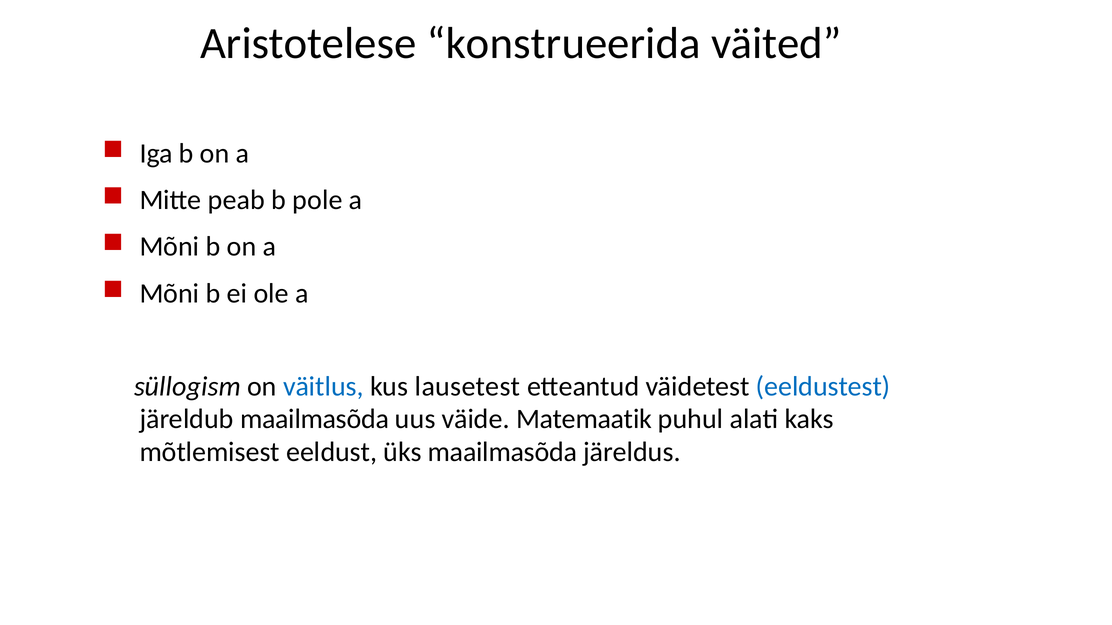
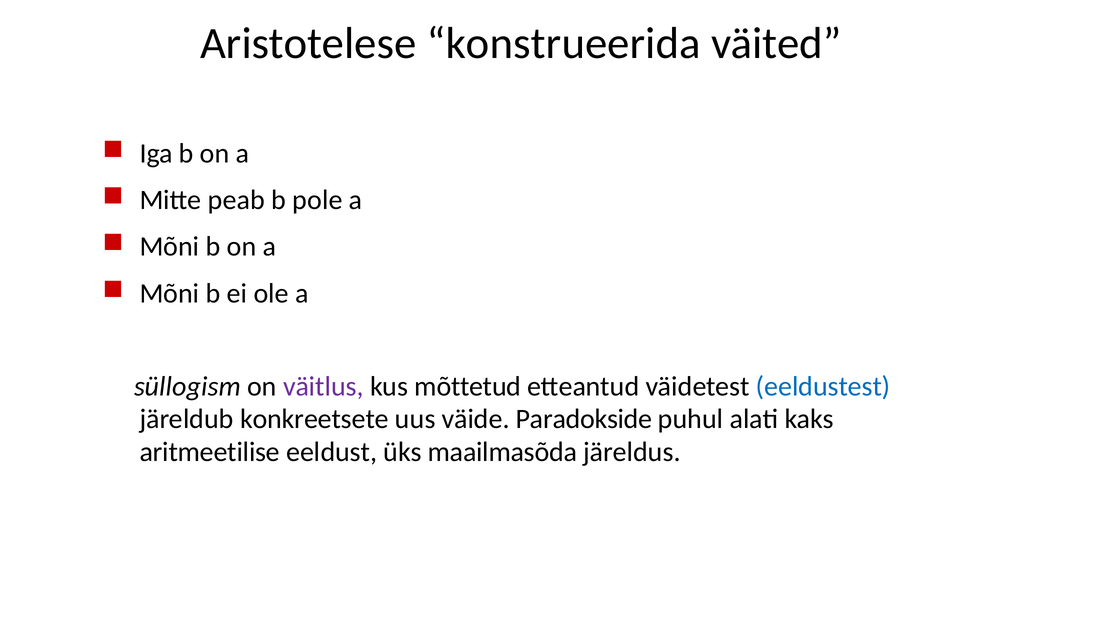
väitlus colour: blue -> purple
lausetest: lausetest -> mõttetud
järeldub maailmasõda: maailmasõda -> konkreetsete
Matemaatik: Matemaatik -> Paradokside
mõtlemisest: mõtlemisest -> aritmeetilise
